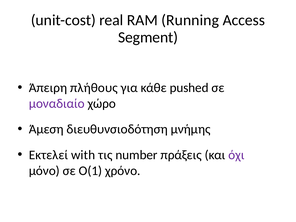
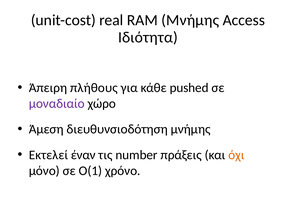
RAM Running: Running -> Μνήμης
Segment: Segment -> Ιδιότητα
with: with -> έναν
όχι colour: purple -> orange
